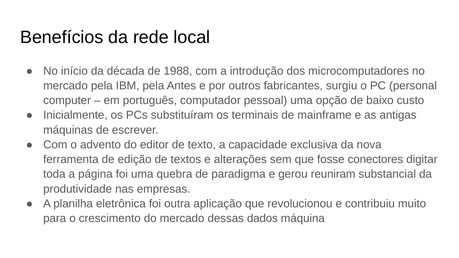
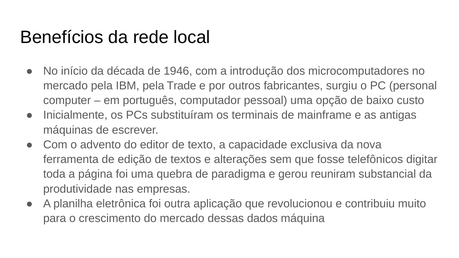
1988: 1988 -> 1946
Antes: Antes -> Trade
conectores: conectores -> telefônicos
